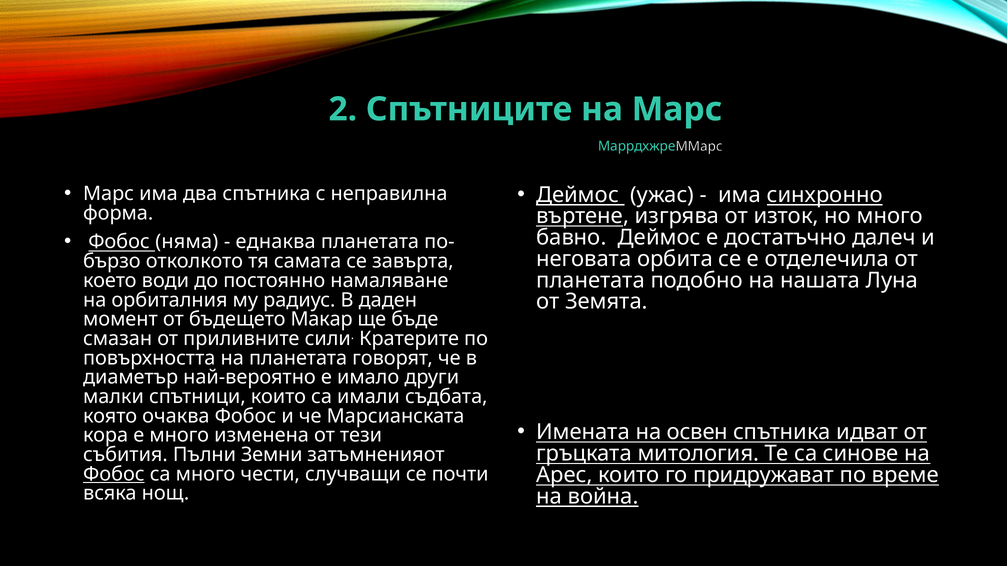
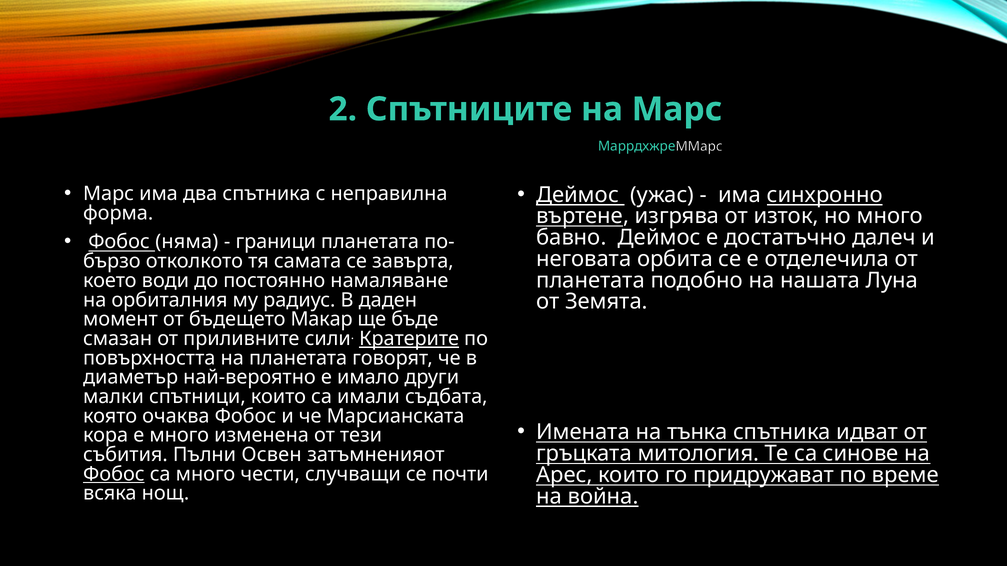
еднаква: еднаква -> граници
Кратерите underline: none -> present
освен: освен -> тънка
Земни: Земни -> Освен
